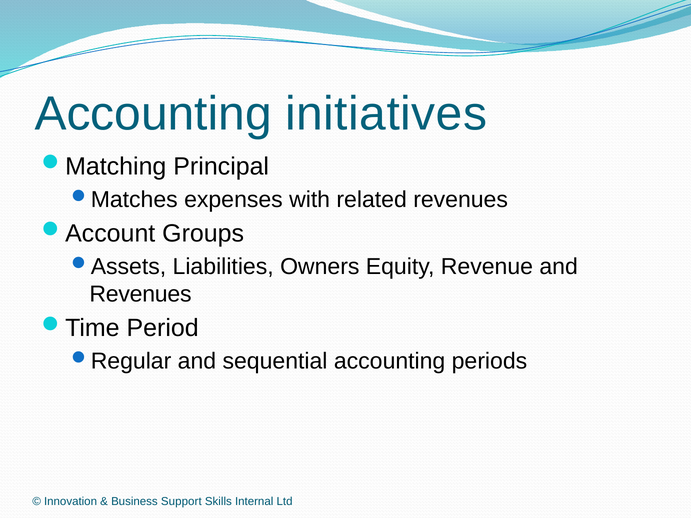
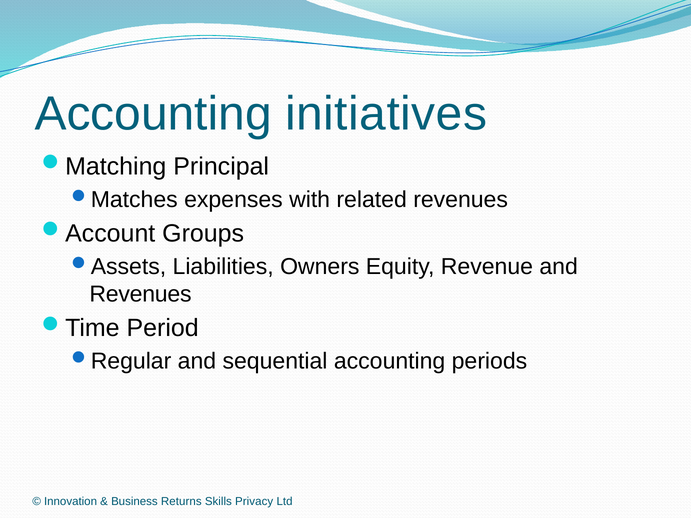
Support: Support -> Returns
Internal: Internal -> Privacy
